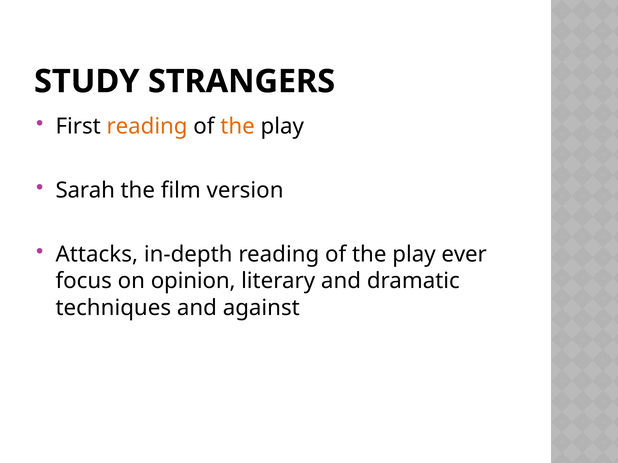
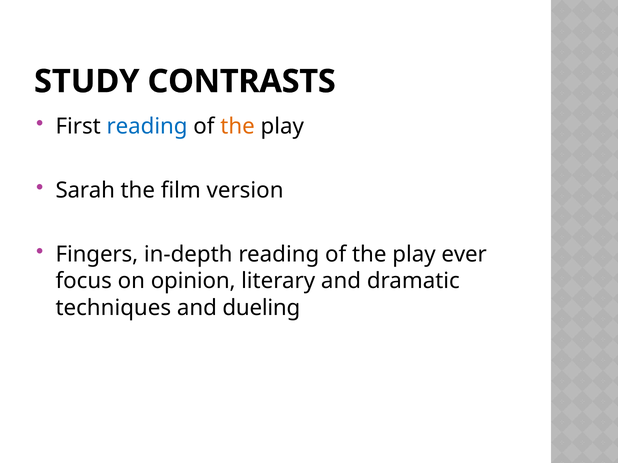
STRANGERS: STRANGERS -> CONTRASTS
reading at (147, 127) colour: orange -> blue
Attacks: Attacks -> Fingers
against: against -> dueling
